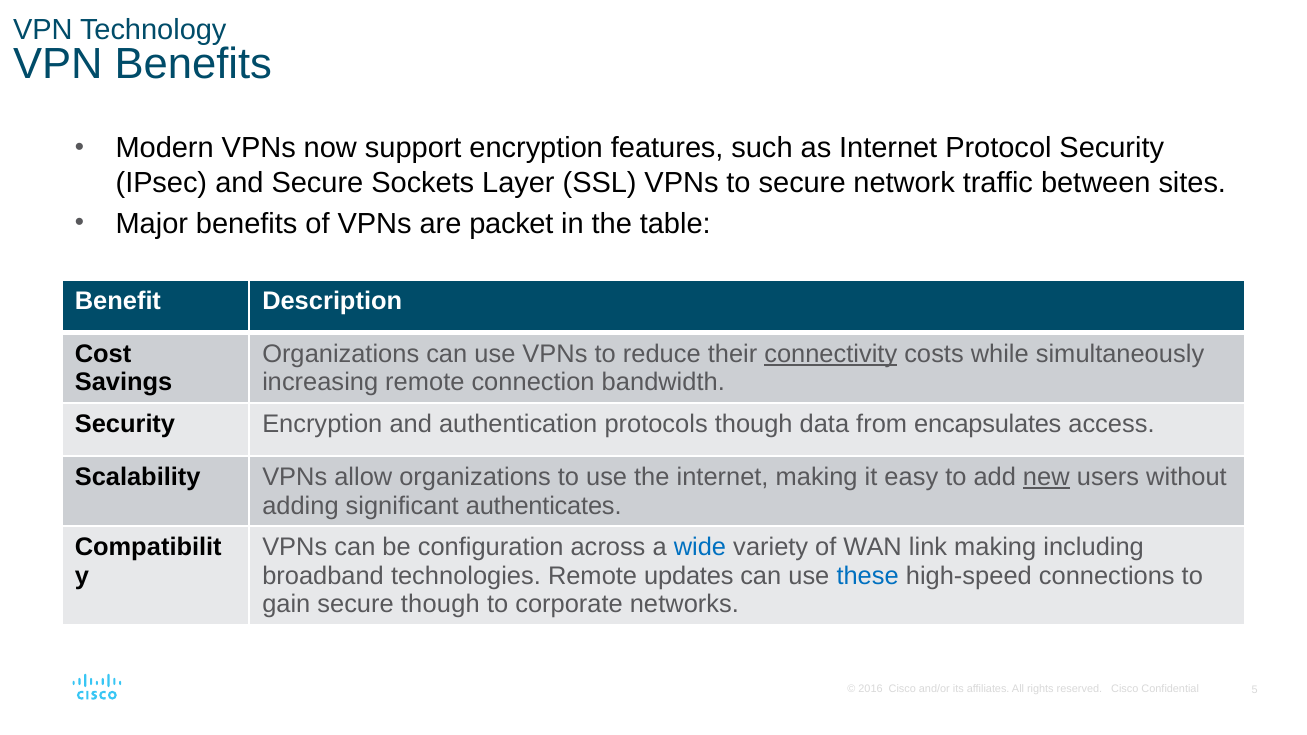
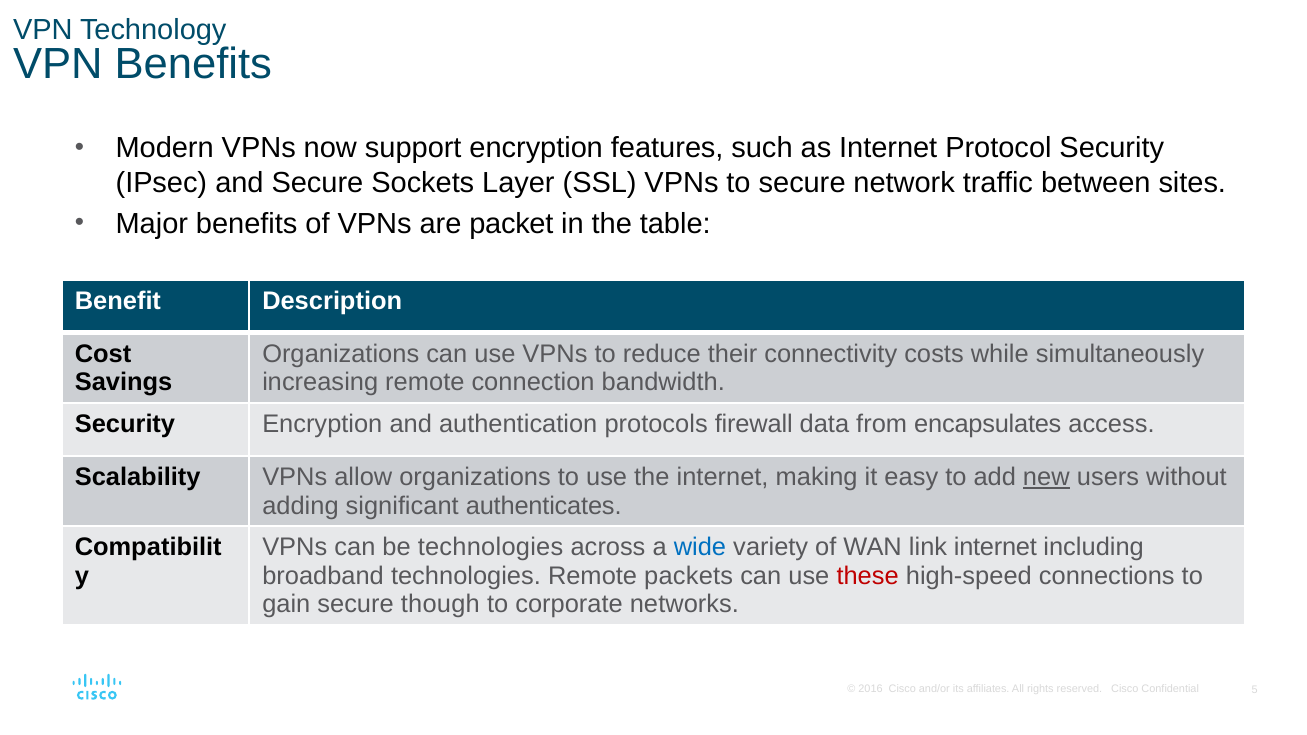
connectivity underline: present -> none
protocols though: though -> firewall
be configuration: configuration -> technologies
link making: making -> internet
updates: updates -> packets
these colour: blue -> red
